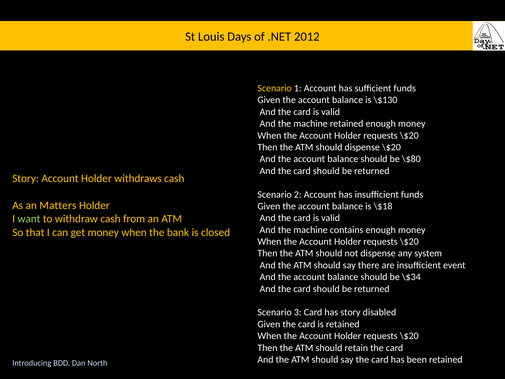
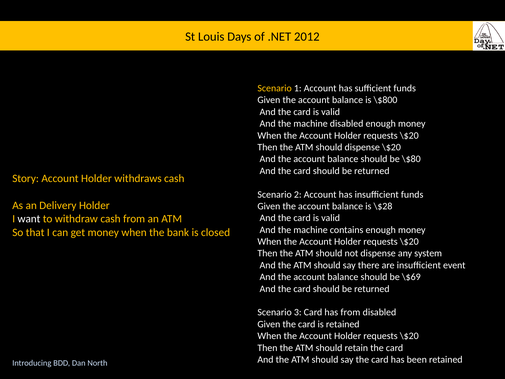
\$130: \$130 -> \$800
machine retained: retained -> disabled
Matters: Matters -> Delivery
\$18: \$18 -> \$28
want colour: light green -> white
\$34: \$34 -> \$69
has story: story -> from
